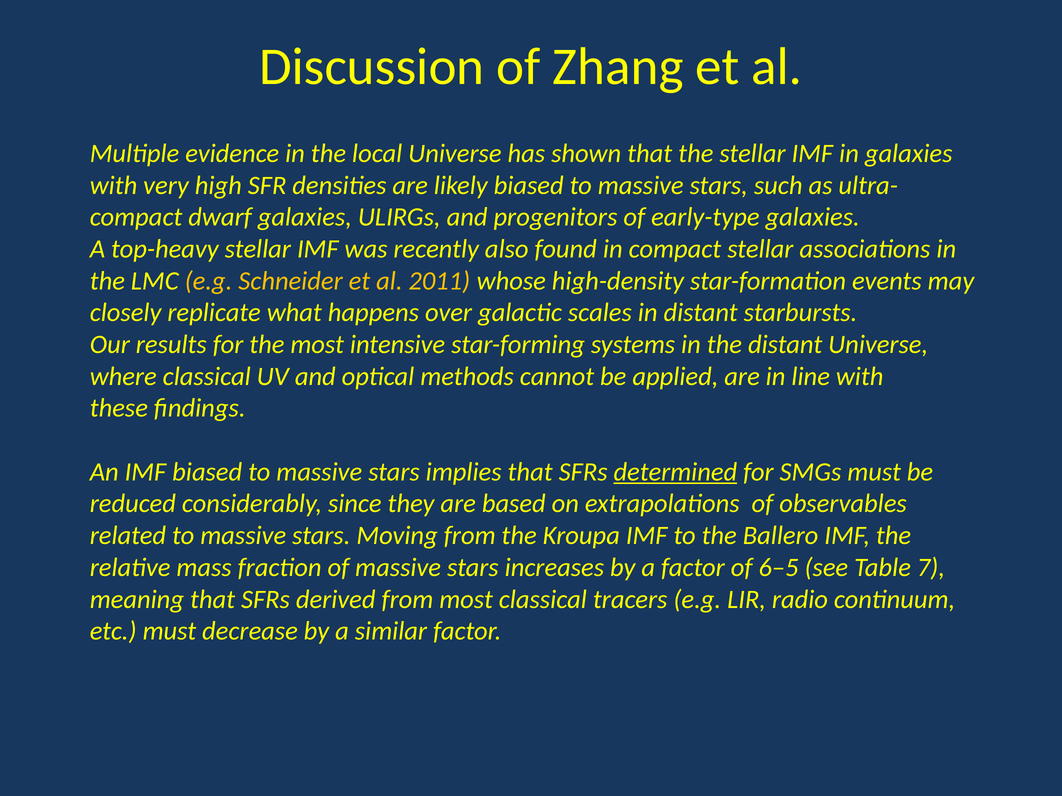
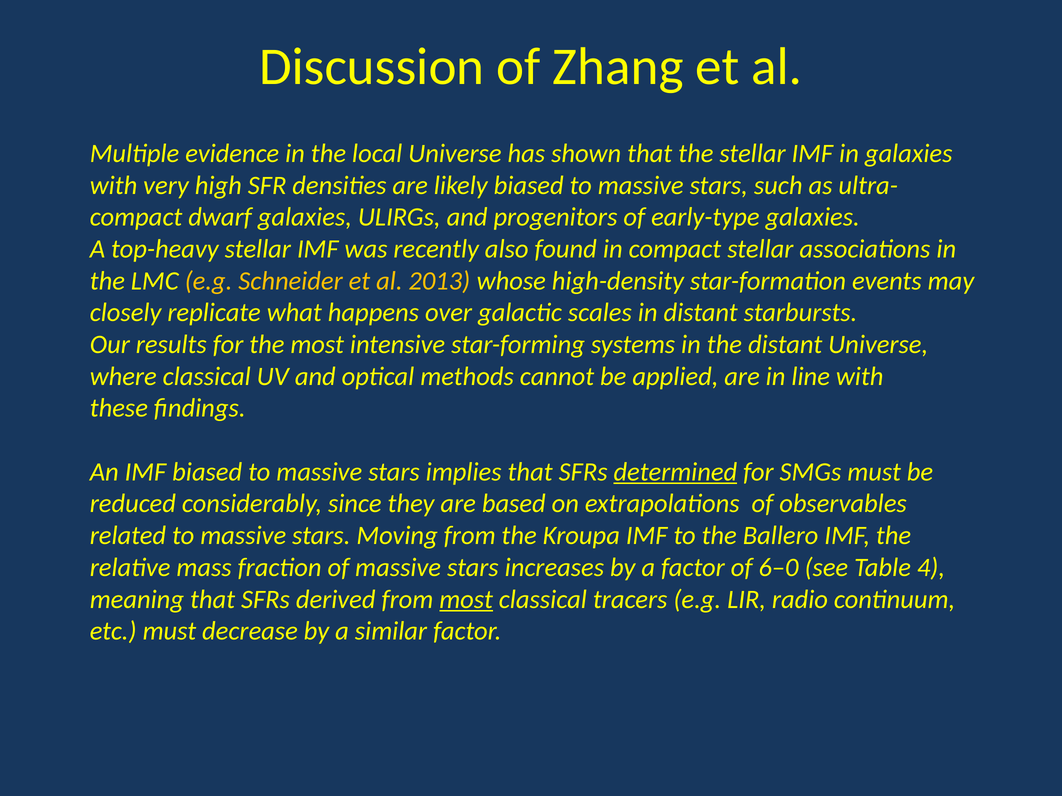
2011: 2011 -> 2013
6–5: 6–5 -> 6–0
7: 7 -> 4
most at (466, 600) underline: none -> present
